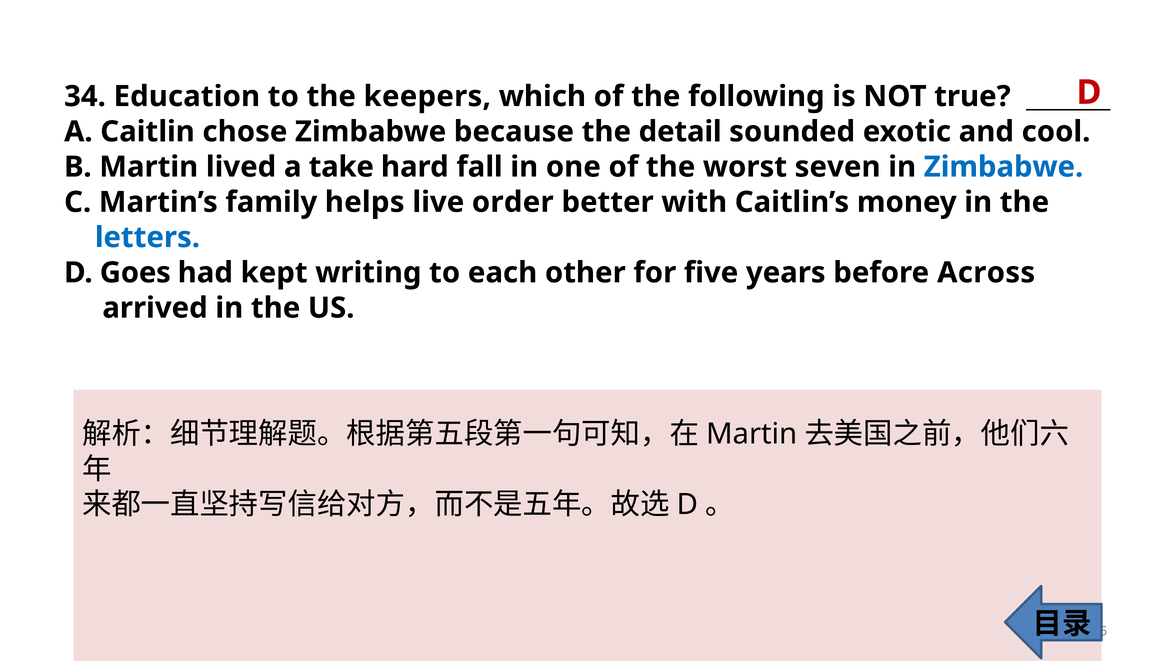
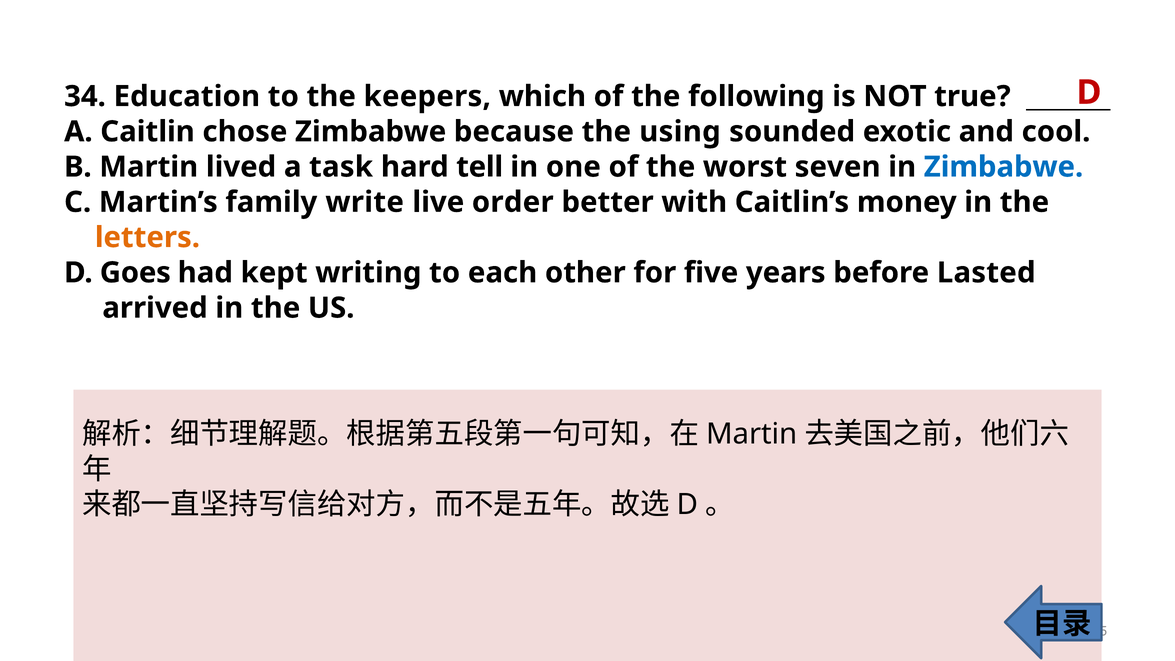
detail: detail -> using
take: take -> task
fall: fall -> tell
helps: helps -> write
letters colour: blue -> orange
Across: Across -> Lasted
